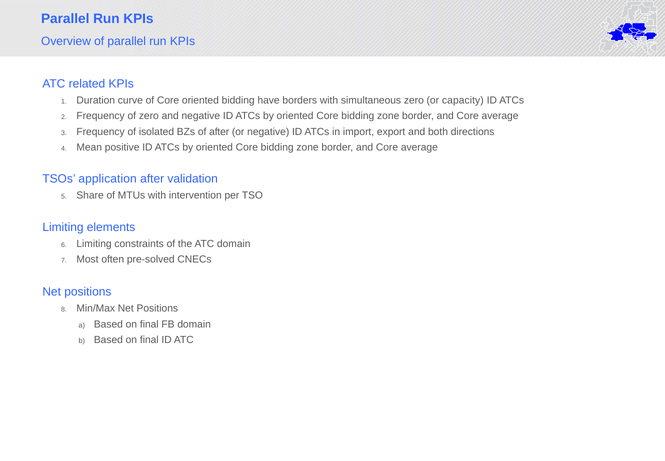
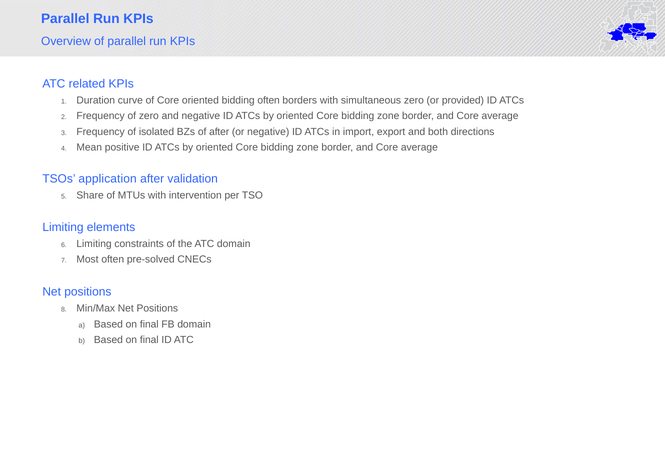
bidding have: have -> often
capacity: capacity -> provided
